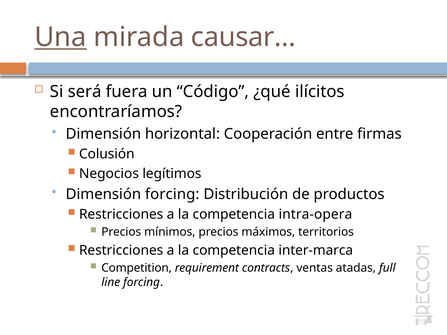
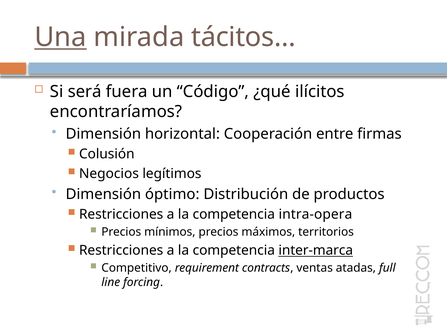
causar…: causar… -> tácitos…
Dimensión forcing: forcing -> óptimo
inter-marca underline: none -> present
Competition: Competition -> Competitivo
